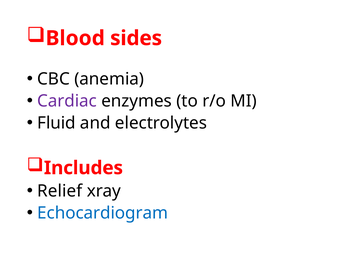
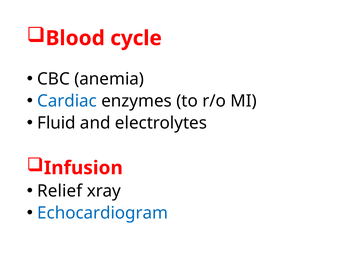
sides: sides -> cycle
Cardiac colour: purple -> blue
Includes: Includes -> Infusion
